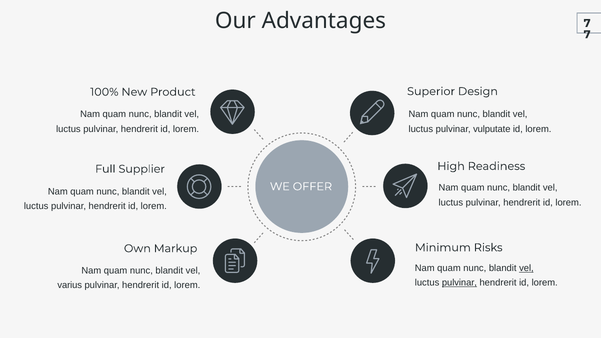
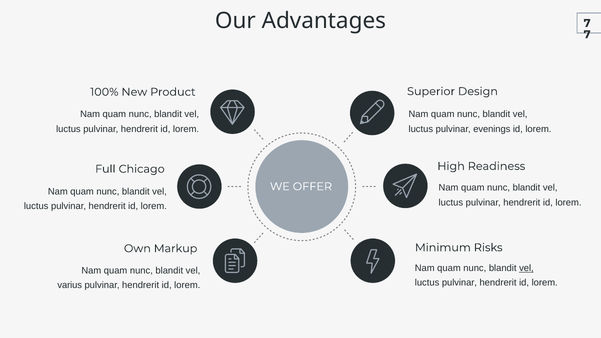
vulputate: vulputate -> evenings
Supplier: Supplier -> Chicago
pulvinar at (459, 283) underline: present -> none
